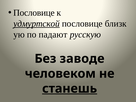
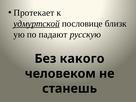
Пословице at (34, 13): Пословице -> Протекает
заводе: заводе -> какого
станешь underline: present -> none
